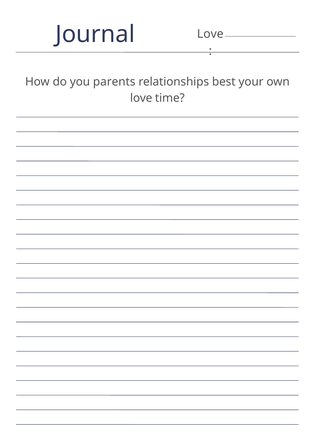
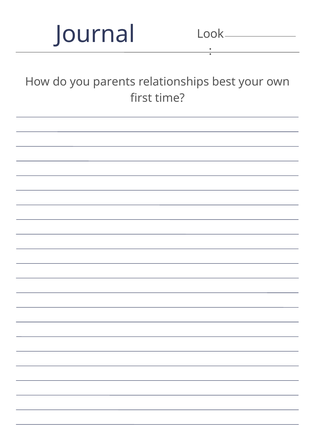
Love at (210, 34): Love -> Look
love at (141, 98): love -> first
